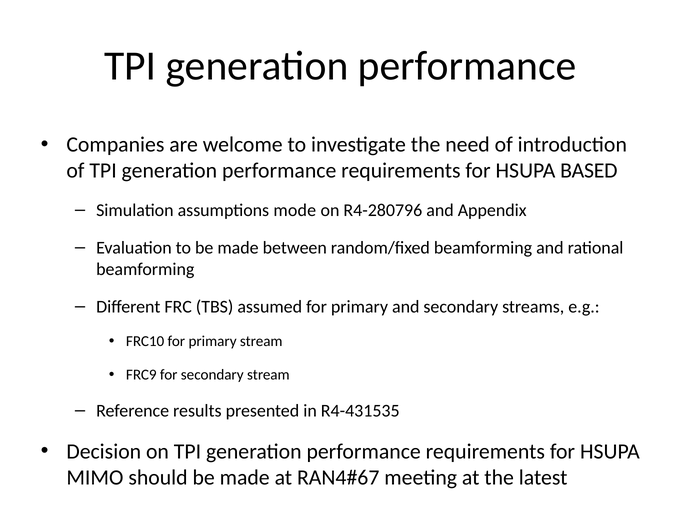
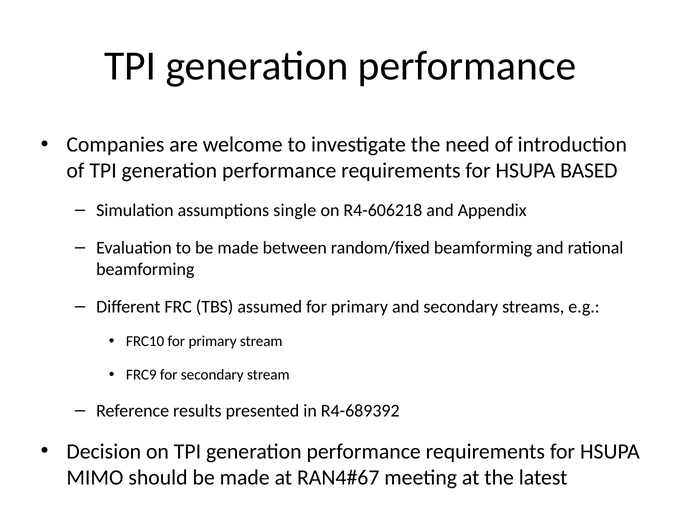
mode: mode -> single
R4-280796: R4-280796 -> R4-606218
R4-431535: R4-431535 -> R4-689392
